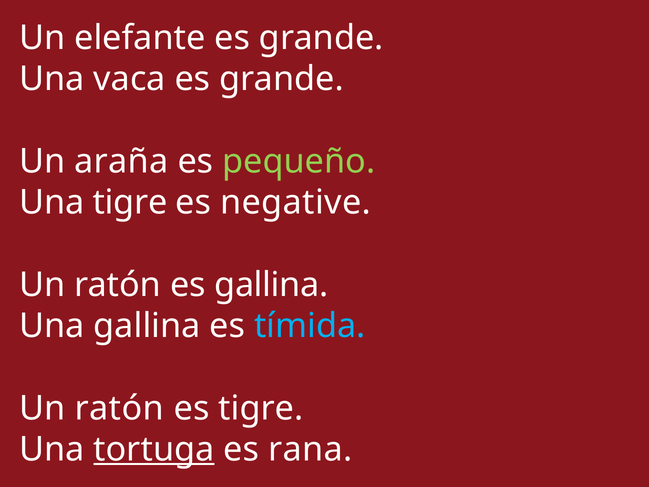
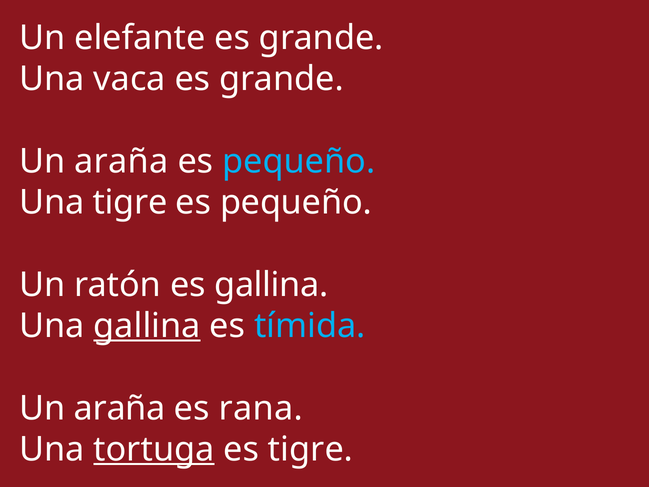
pequeño at (299, 161) colour: light green -> light blue
negative at (296, 202): negative -> pequeño
gallina at (147, 326) underline: none -> present
ratón at (119, 408): ratón -> araña
es tigre: tigre -> rana
es rana: rana -> tigre
